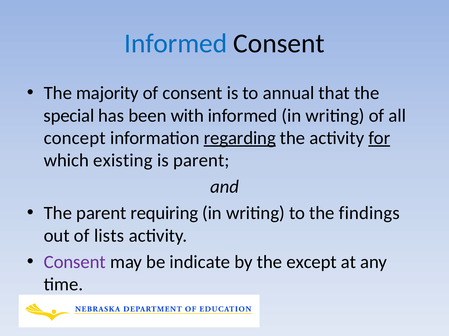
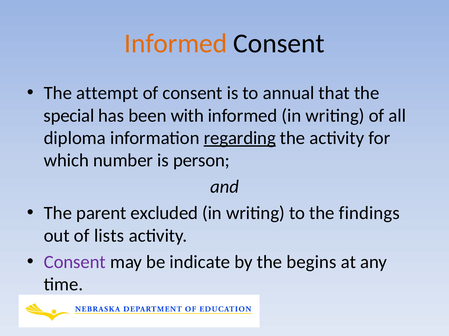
Informed at (176, 43) colour: blue -> orange
majority: majority -> attempt
concept: concept -> diploma
for underline: present -> none
existing: existing -> number
is parent: parent -> person
requiring: requiring -> excluded
except: except -> begins
